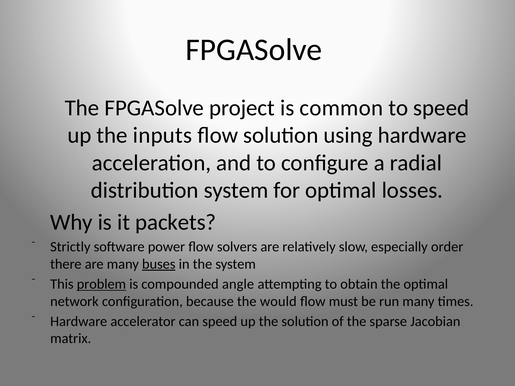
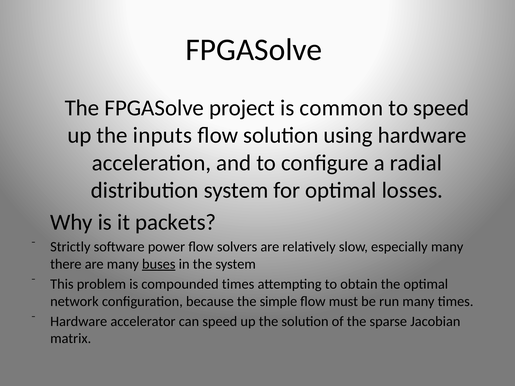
especially order: order -> many
problem underline: present -> none
compounded angle: angle -> times
would: would -> simple
